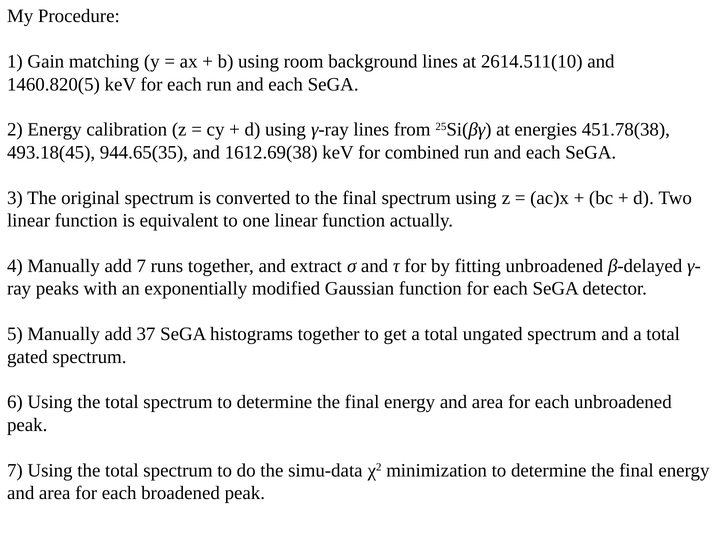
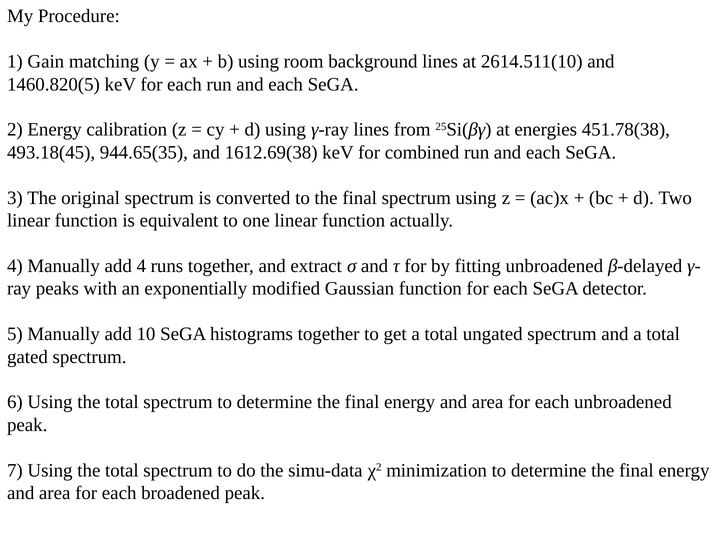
add 7: 7 -> 4
37: 37 -> 10
